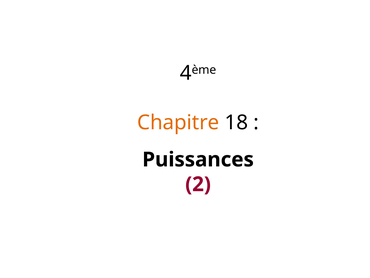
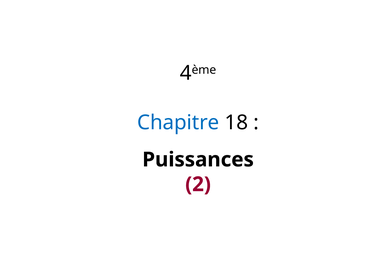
Chapitre colour: orange -> blue
